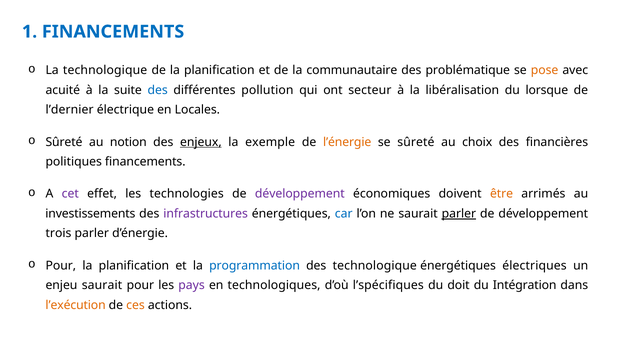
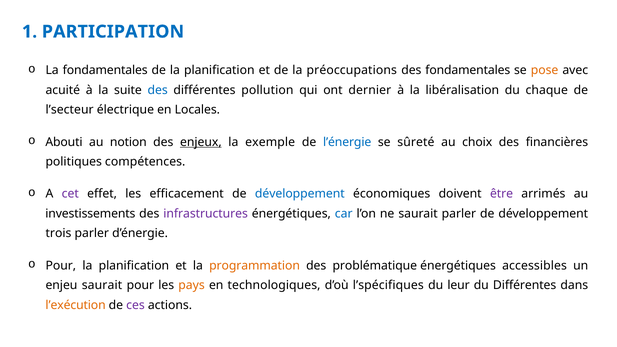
1 FINANCEMENTS: FINANCEMENTS -> PARTICIPATION
La technologique: technologique -> fondamentales
communautaire: communautaire -> préoccupations
des problématique: problématique -> fondamentales
secteur: secteur -> dernier
lorsque: lorsque -> chaque
l’dernier: l’dernier -> l’secteur
Sûreté at (64, 142): Sûreté -> Abouti
l’énergie colour: orange -> blue
politiques financements: financements -> compétences
technologies: technologies -> efficacement
développement at (300, 194) colour: purple -> blue
être colour: orange -> purple
parler at (459, 214) underline: present -> none
programmation colour: blue -> orange
des technologique: technologique -> problématique
électriques: électriques -> accessibles
pays colour: purple -> orange
doit: doit -> leur
du Intégration: Intégration -> Différentes
ces colour: orange -> purple
